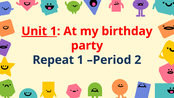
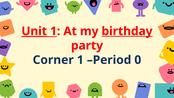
birthday underline: none -> present
Repeat: Repeat -> Corner
2: 2 -> 0
